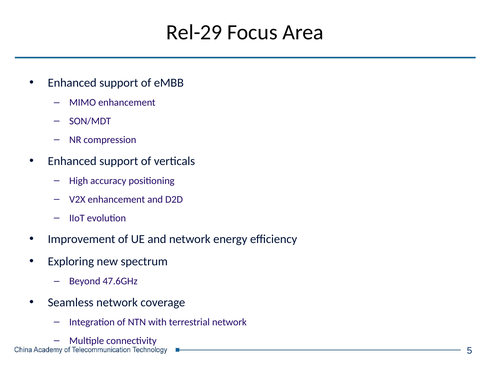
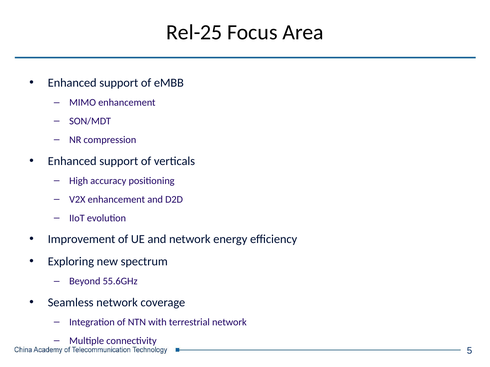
Rel-29: Rel-29 -> Rel-25
47.6GHz: 47.6GHz -> 55.6GHz
